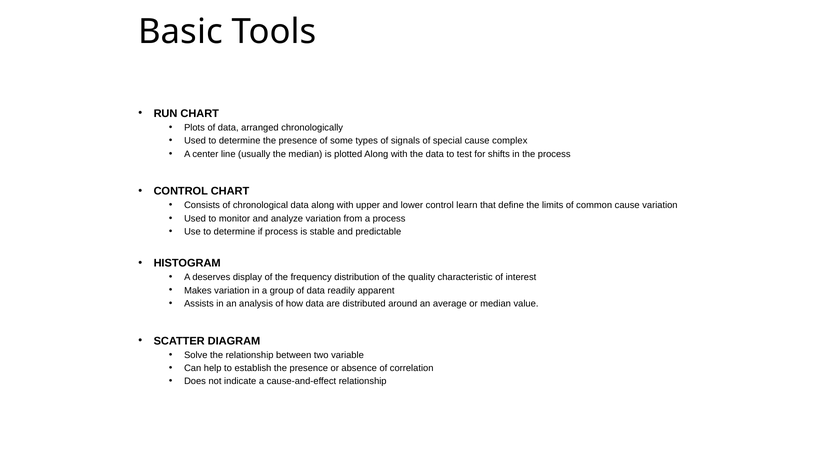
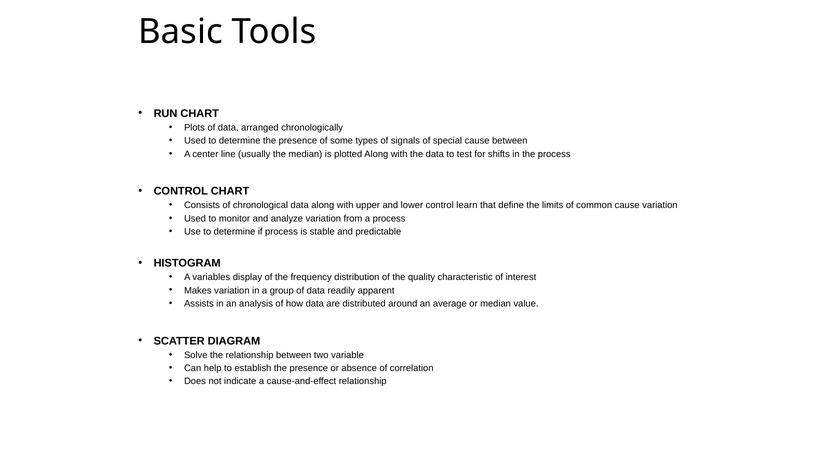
cause complex: complex -> between
deserves: deserves -> variables
